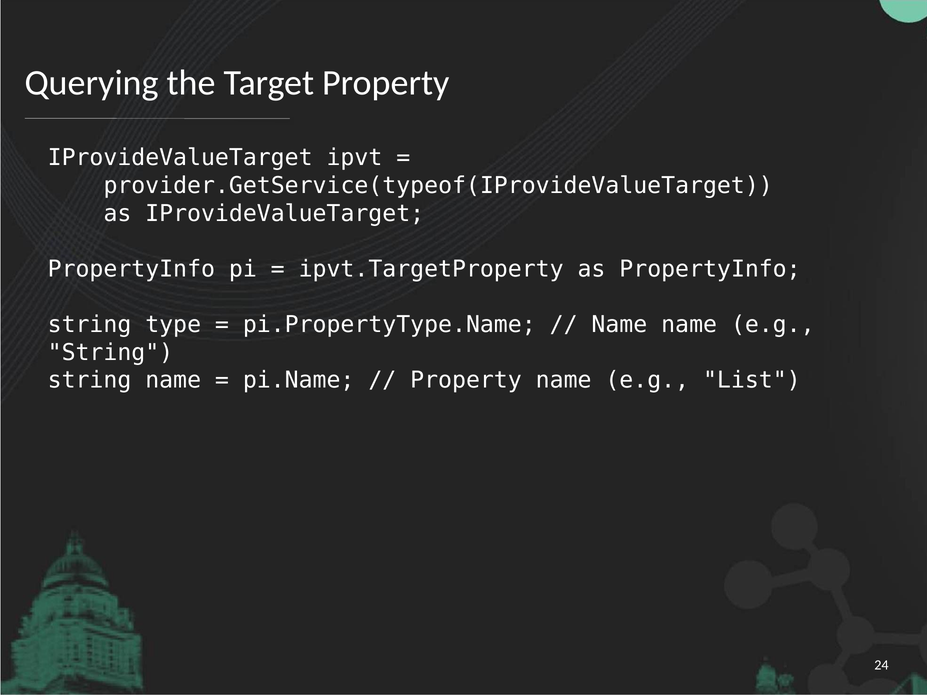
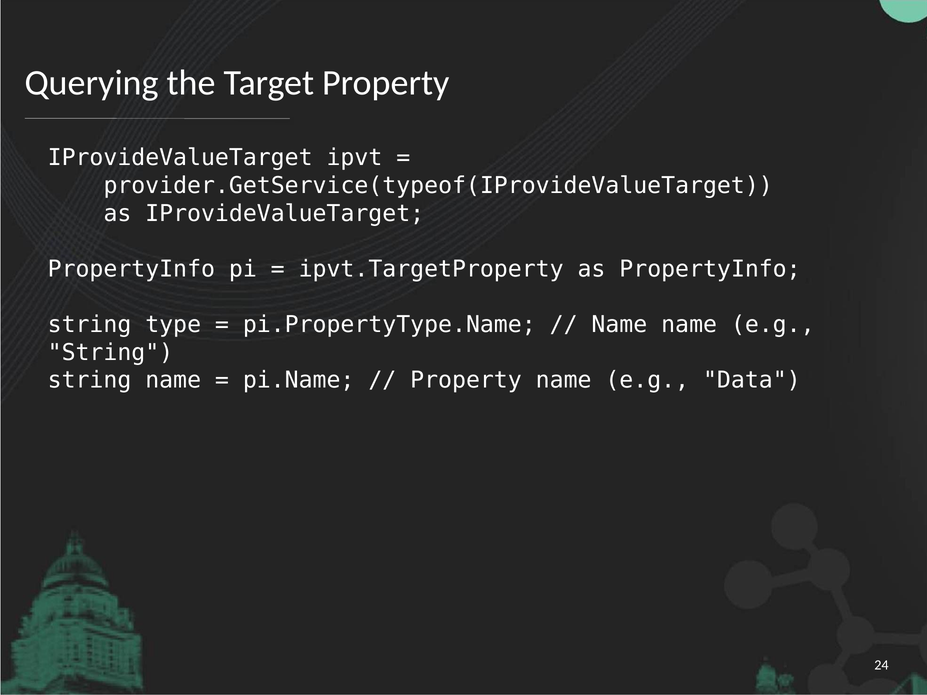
List: List -> Data
